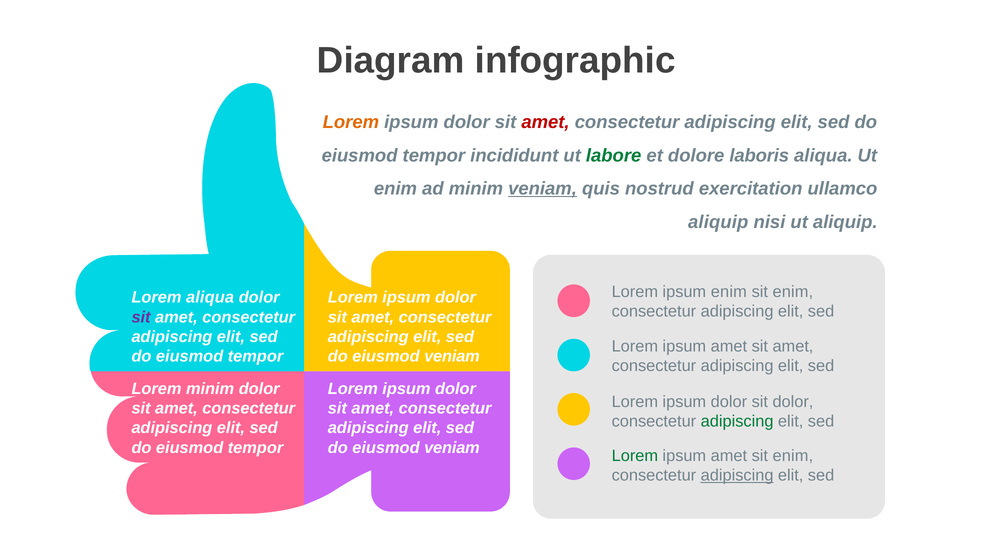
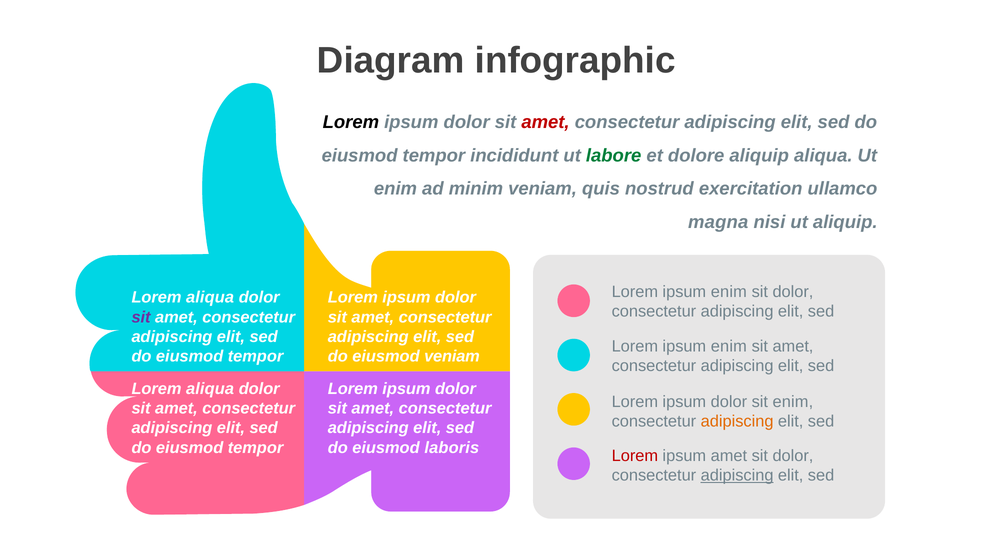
Lorem at (351, 122) colour: orange -> black
dolore laboris: laboris -> aliquip
veniam at (543, 189) underline: present -> none
aliquip at (718, 222): aliquip -> magna
enim at (793, 292): enim -> dolor
amet at (729, 346): amet -> enim
minim at (210, 389): minim -> aliqua
sit dolor: dolor -> enim
adipiscing at (737, 422) colour: green -> orange
veniam at (452, 448): veniam -> laboris
Lorem at (635, 456) colour: green -> red
enim at (793, 456): enim -> dolor
